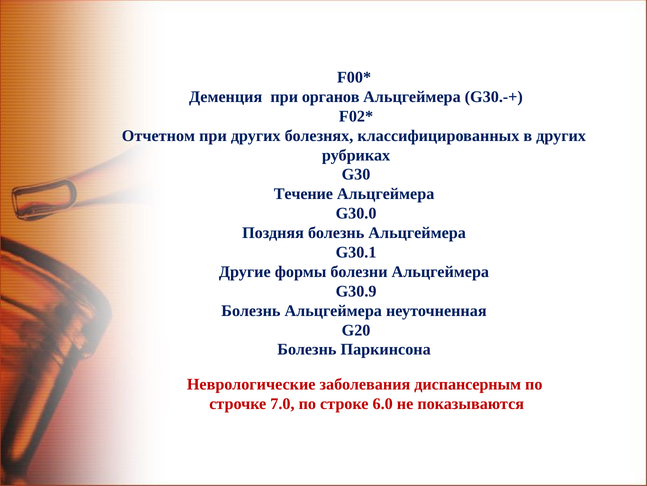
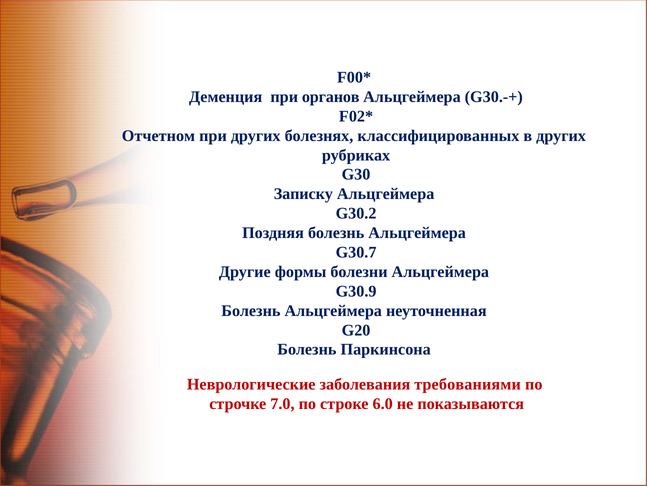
Течение: Течение -> Записку
G30.0: G30.0 -> G30.2
G30.1: G30.1 -> G30.7
диспансерным: диспансерным -> требованиями
